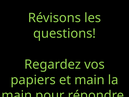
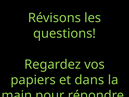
et main: main -> dans
